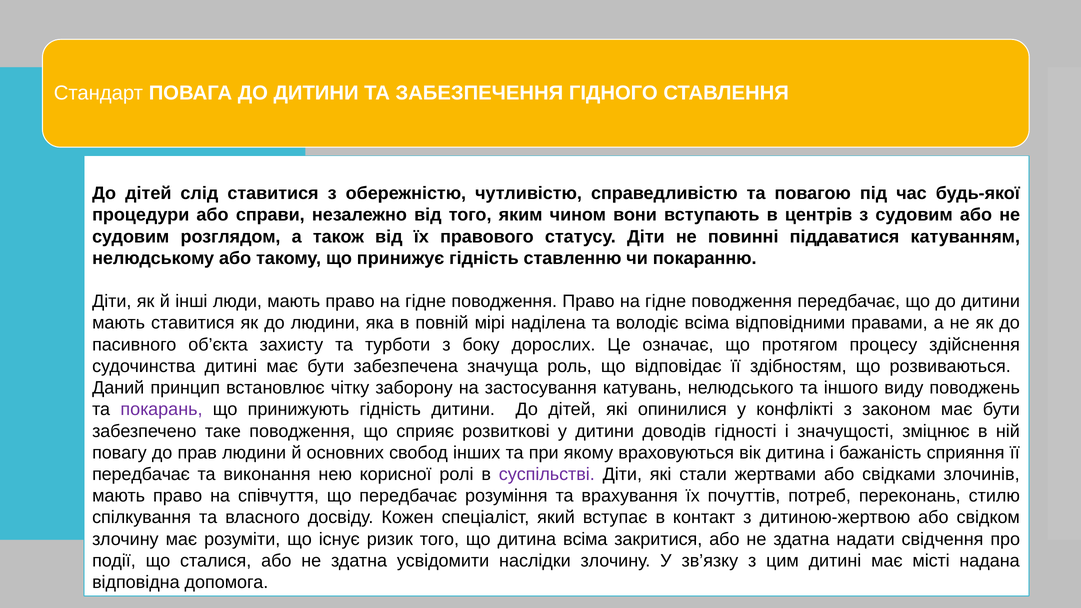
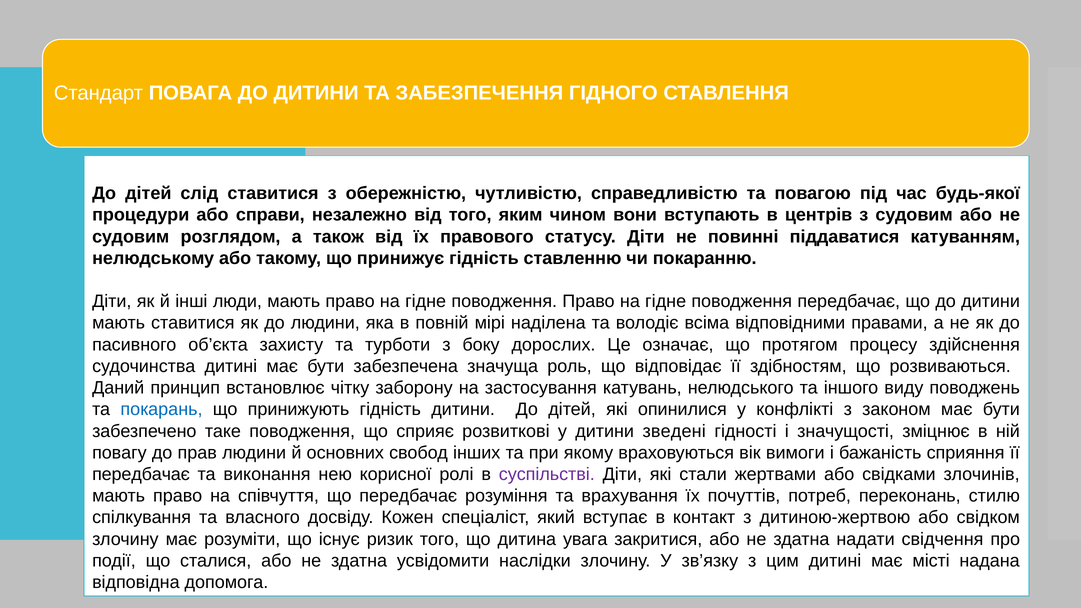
покарань colour: purple -> blue
доводів: доводів -> зведені
вік дитина: дитина -> вимоги
дитина всіма: всіма -> увага
